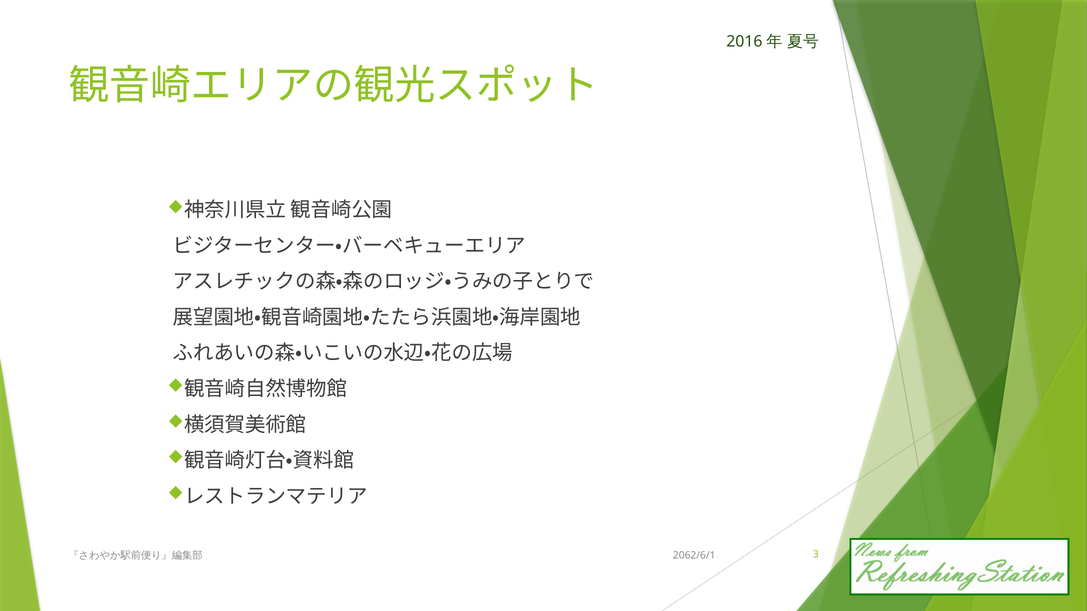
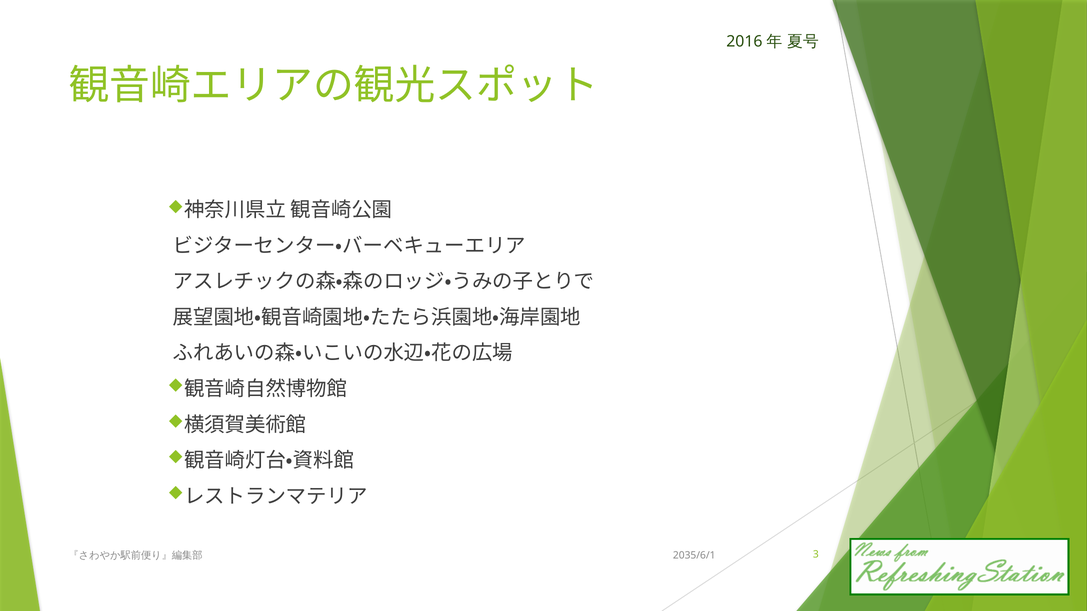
2062/6/1: 2062/6/1 -> 2035/6/1
